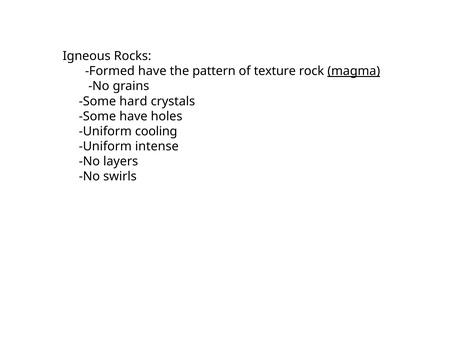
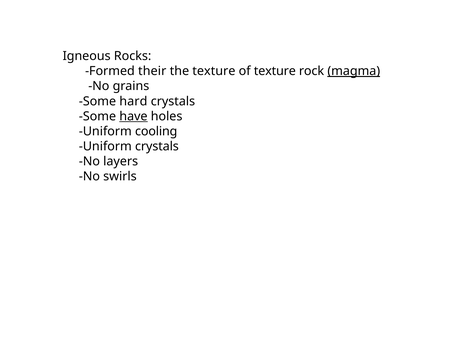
Formed have: have -> their
the pattern: pattern -> texture
have at (133, 116) underline: none -> present
Uniform intense: intense -> crystals
